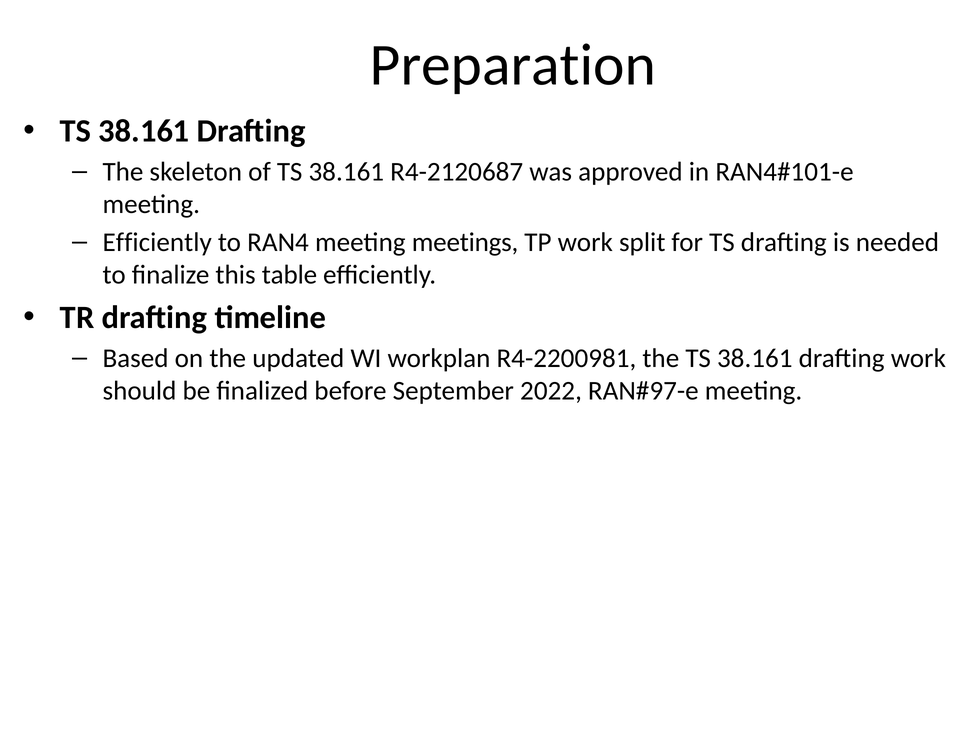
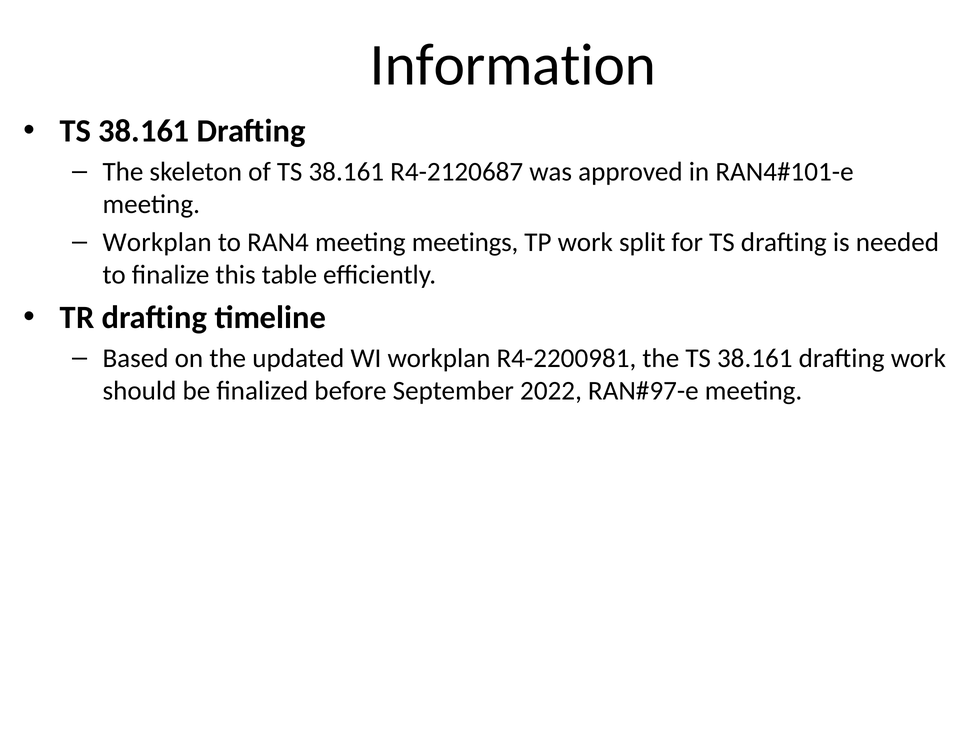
Preparation: Preparation -> Information
Efficiently at (157, 243): Efficiently -> Workplan
